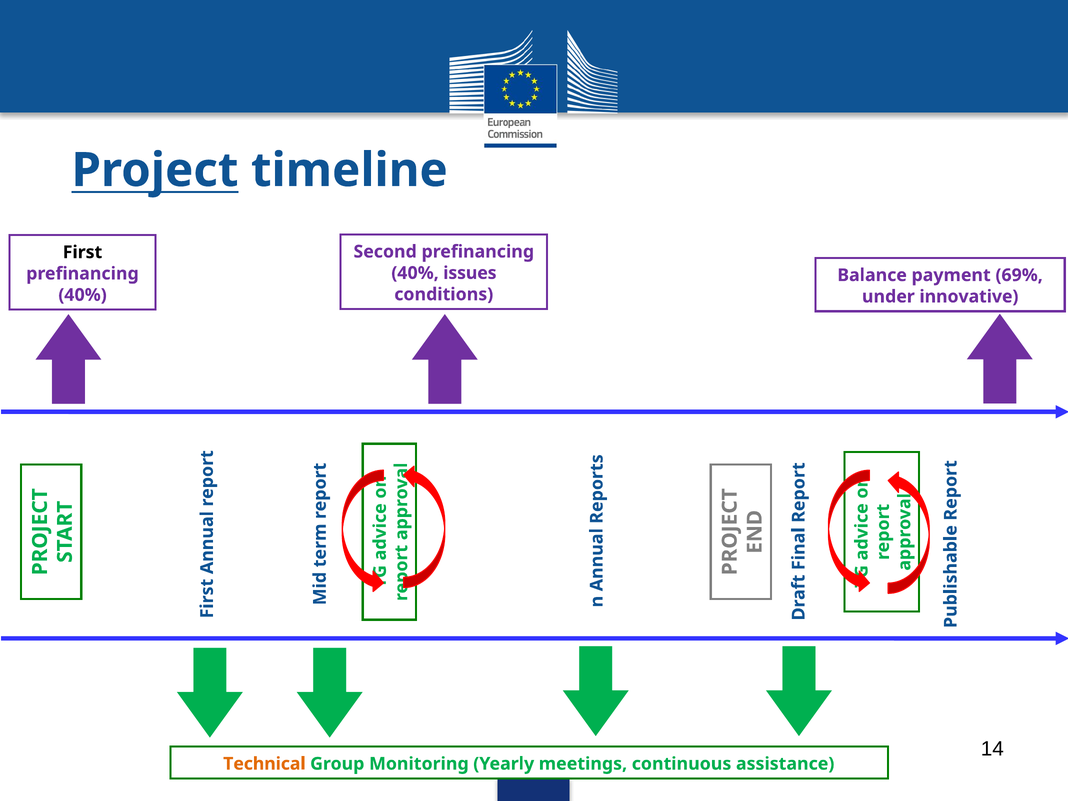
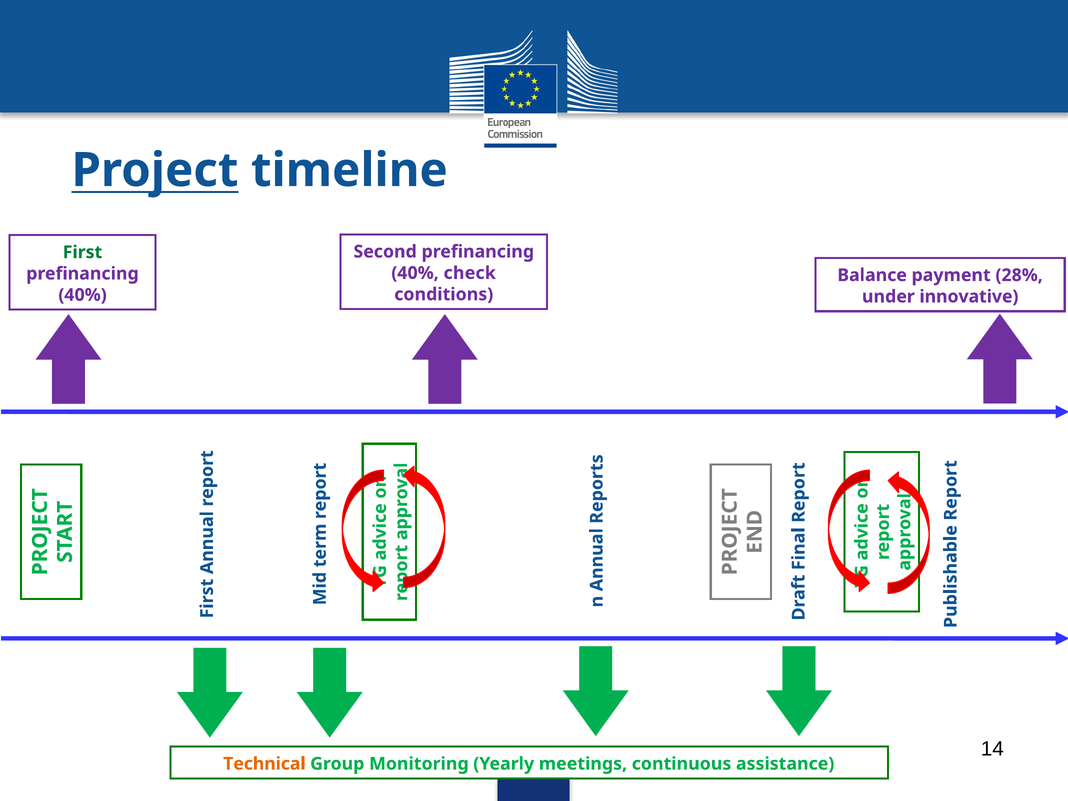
First colour: black -> green
issues: issues -> check
69%: 69% -> 28%
